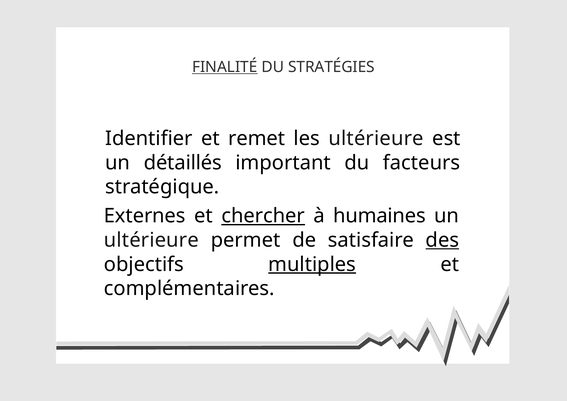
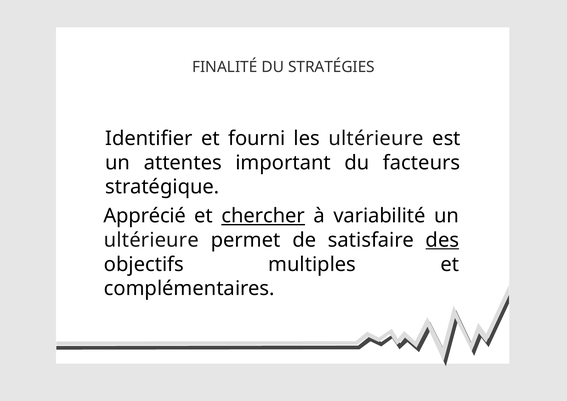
FINALITÉ underline: present -> none
remet: remet -> fourni
détaillés: détaillés -> attentes
Externes: Externes -> Apprécié
humaines: humaines -> variabilité
multiples underline: present -> none
